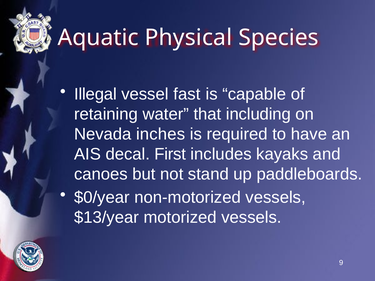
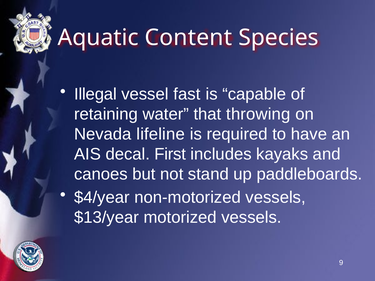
Physical: Physical -> Content
including: including -> throwing
inches: inches -> lifeline
$0/year: $0/year -> $4/year
